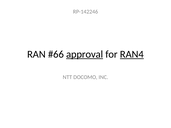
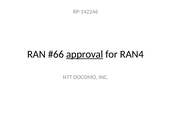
RAN4 underline: present -> none
